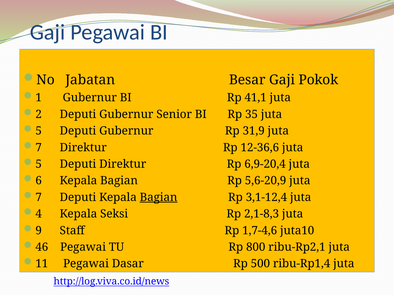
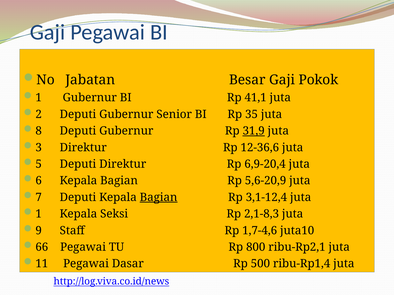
5 at (39, 131): 5 -> 8
31,9 underline: none -> present
7 at (39, 148): 7 -> 3
4 at (39, 214): 4 -> 1
46: 46 -> 66
